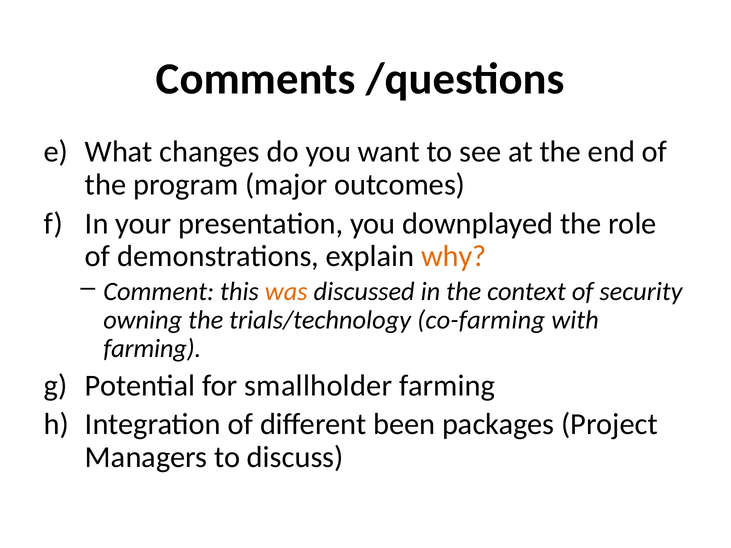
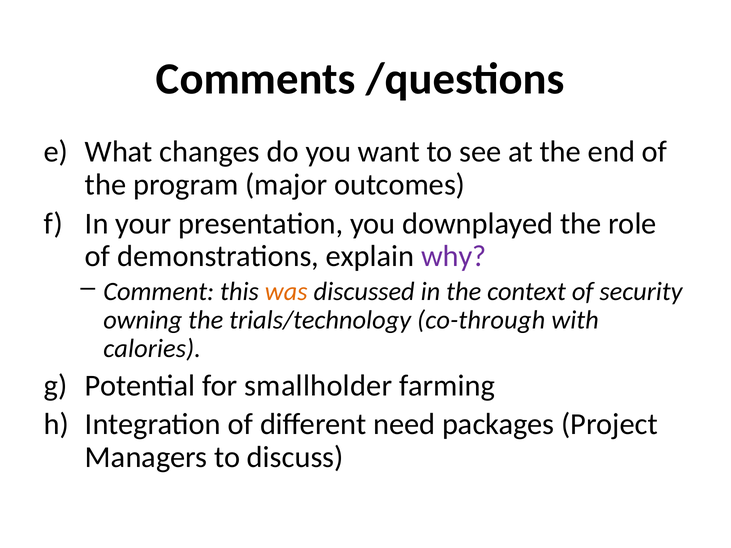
why colour: orange -> purple
co-farming: co-farming -> co-through
farming at (152, 349): farming -> calories
been: been -> need
